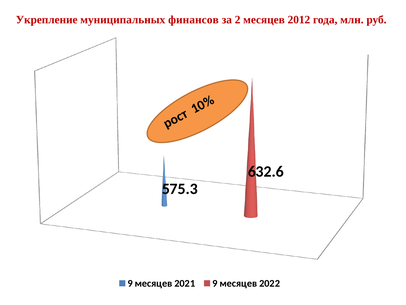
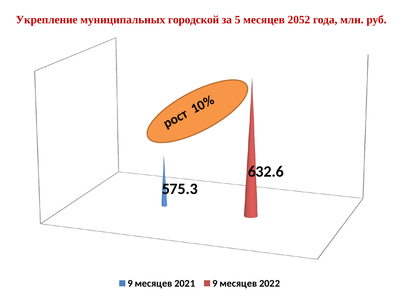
финансов: финансов -> городской
2: 2 -> 5
2012: 2012 -> 2052
